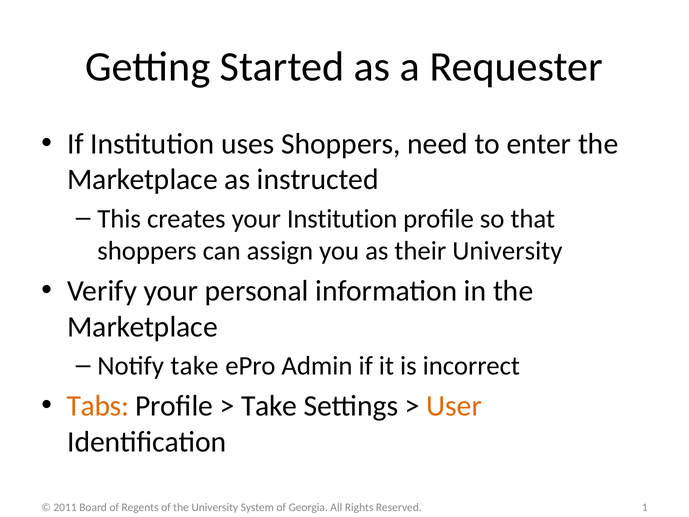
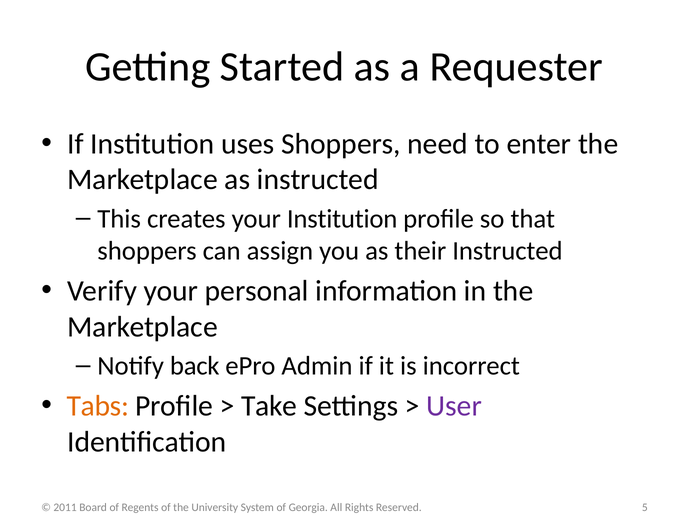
their University: University -> Instructed
Notify take: take -> back
User colour: orange -> purple
1: 1 -> 5
